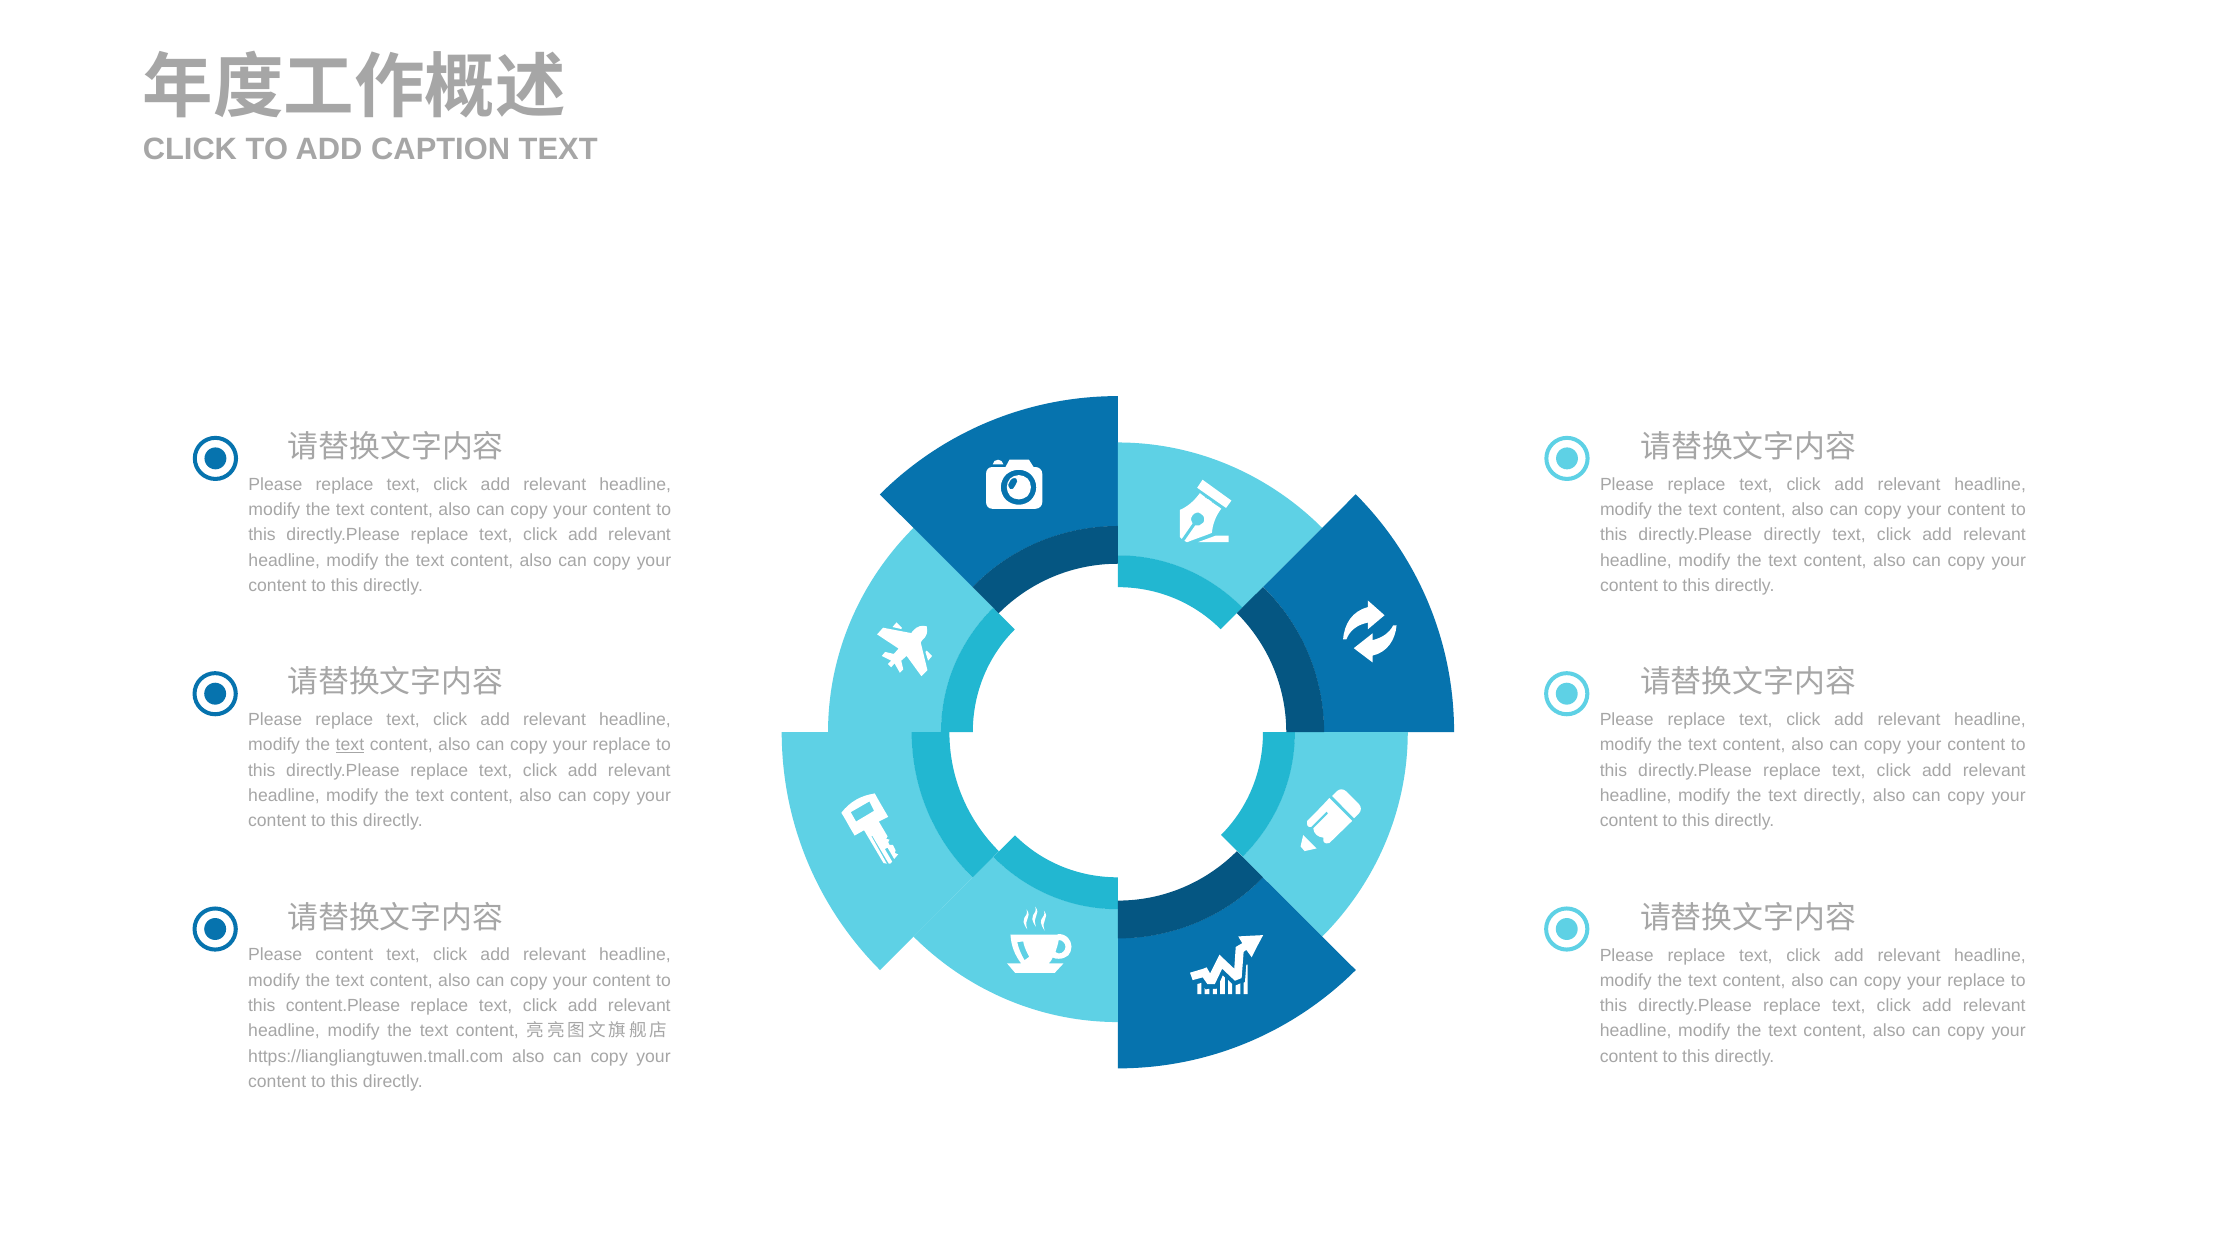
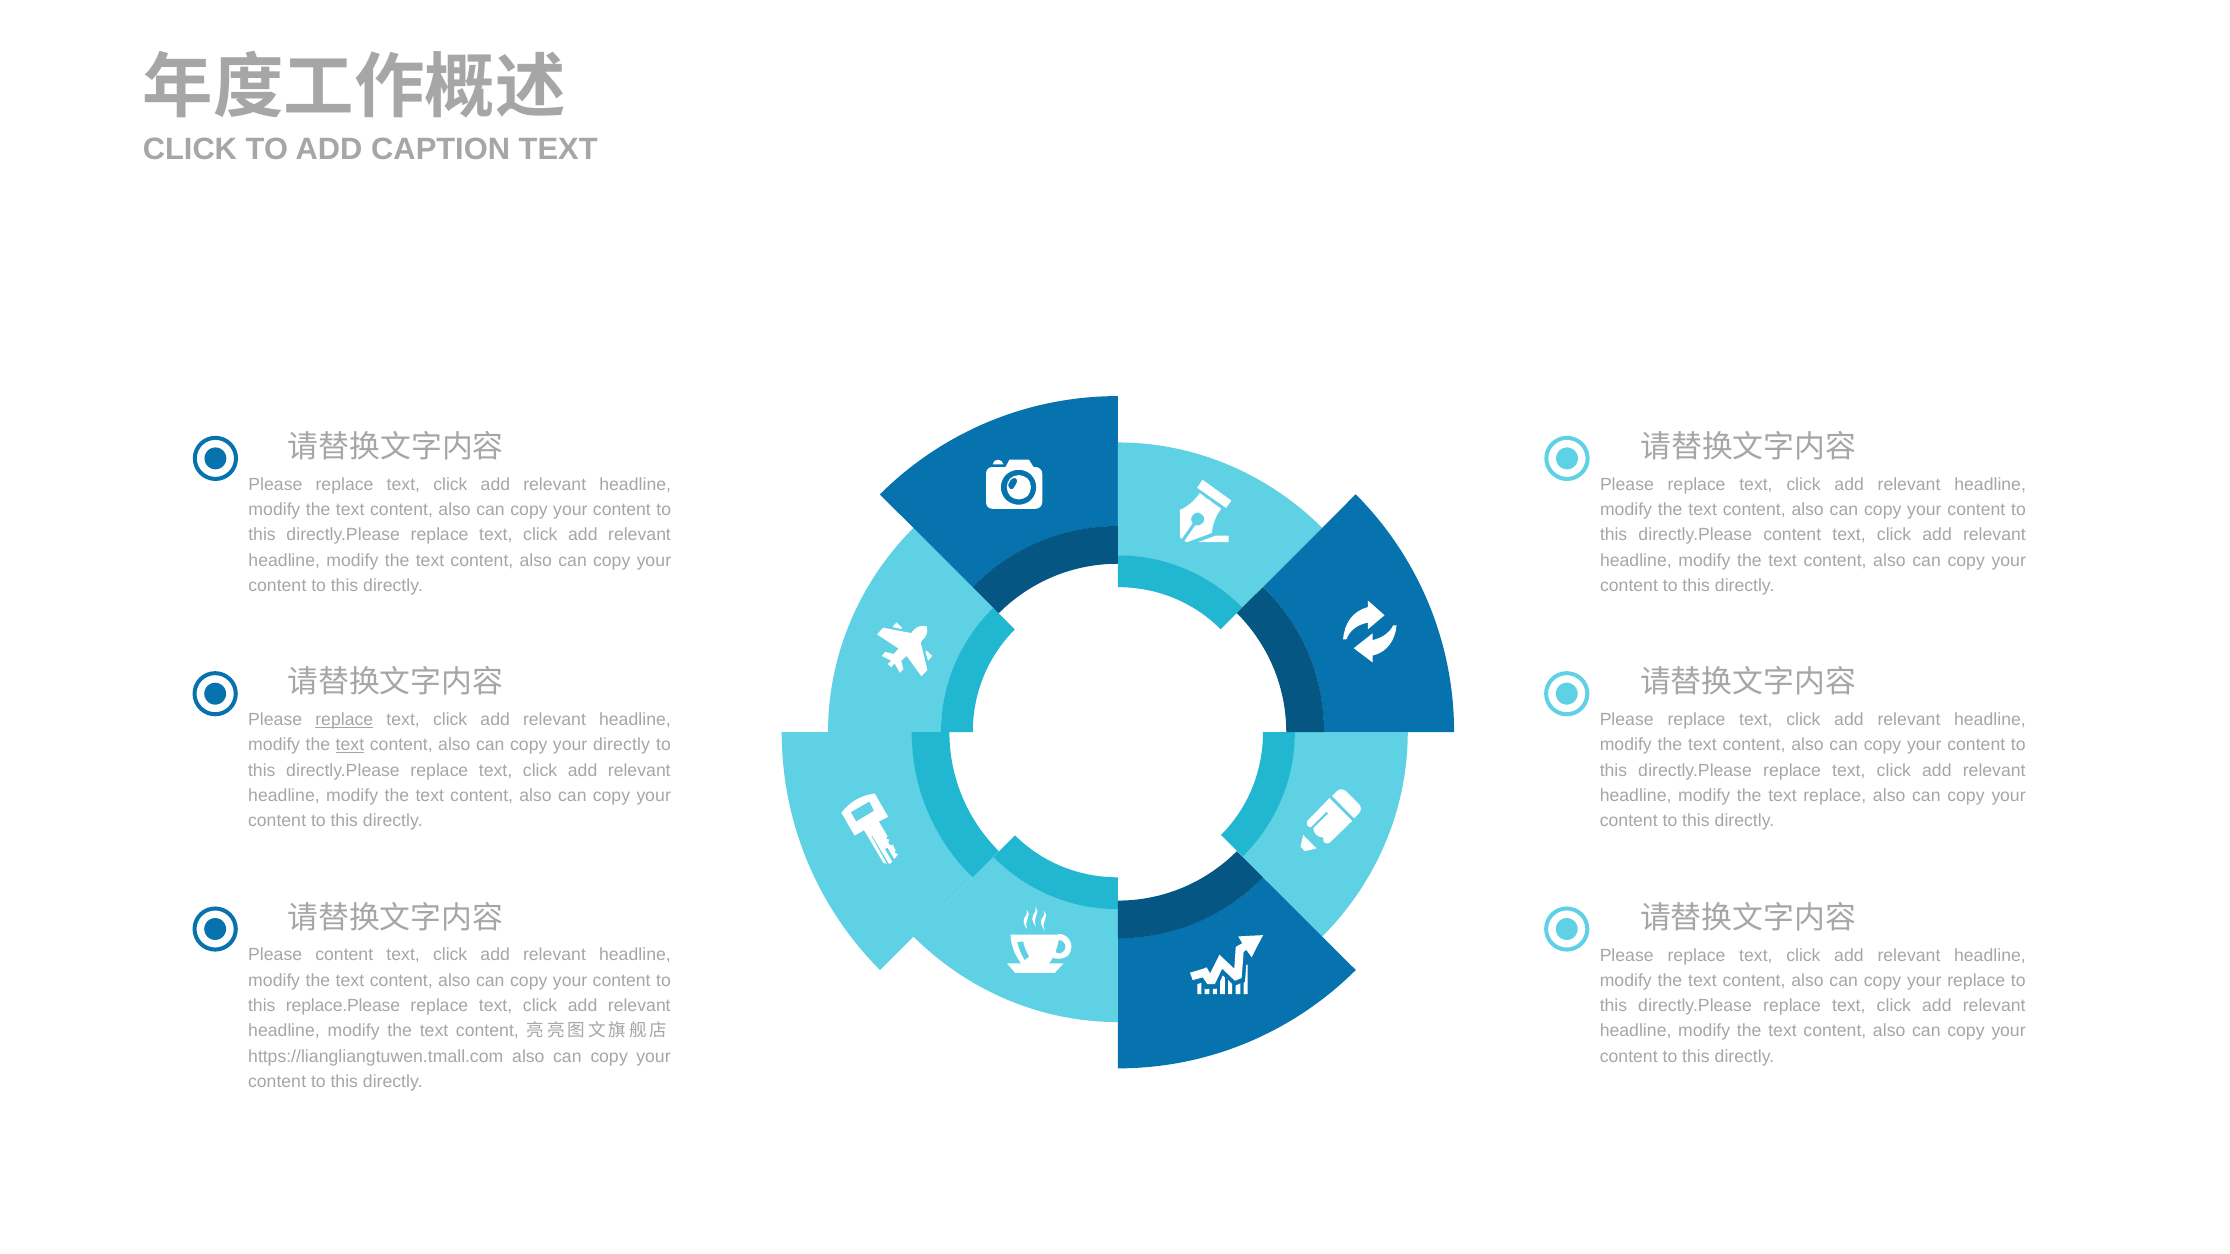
directly.Please directly: directly -> content
replace at (344, 720) underline: none -> present
replace at (622, 745): replace -> directly
text directly: directly -> replace
content.Please: content.Please -> replace.Please
